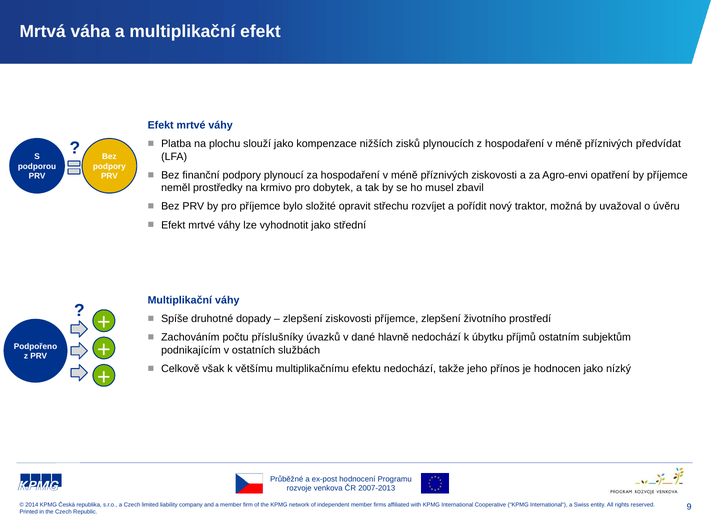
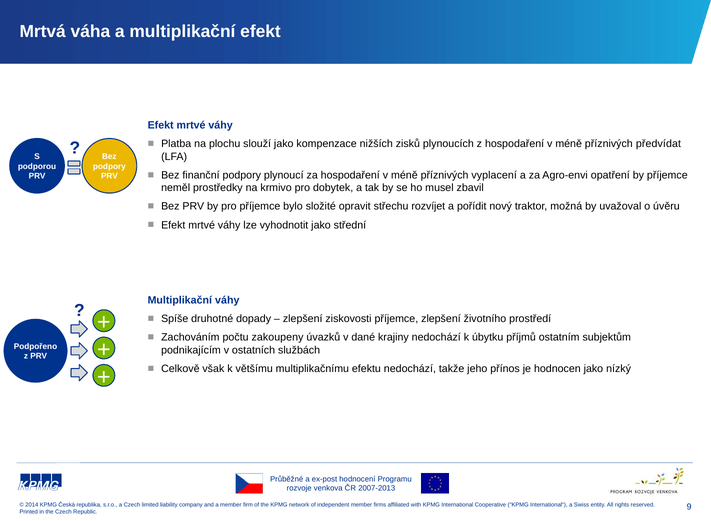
příznivých ziskovosti: ziskovosti -> vyplacení
příslušníky: příslušníky -> zakoupeny
hlavně: hlavně -> krajiny
